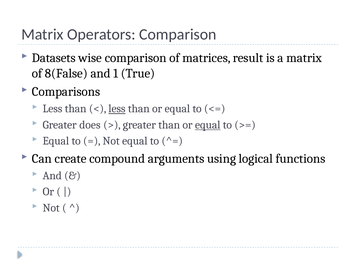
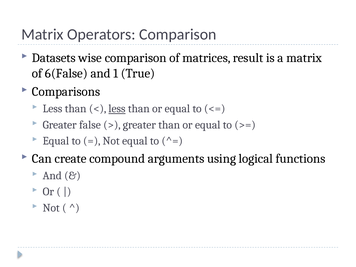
8(False: 8(False -> 6(False
does: does -> false
equal at (208, 125) underline: present -> none
